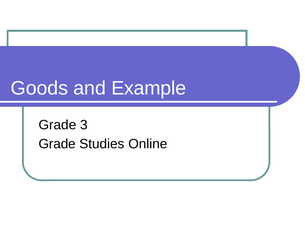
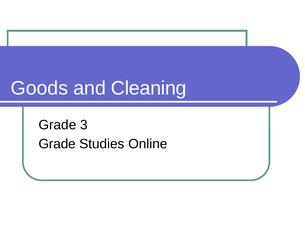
Example: Example -> Cleaning
